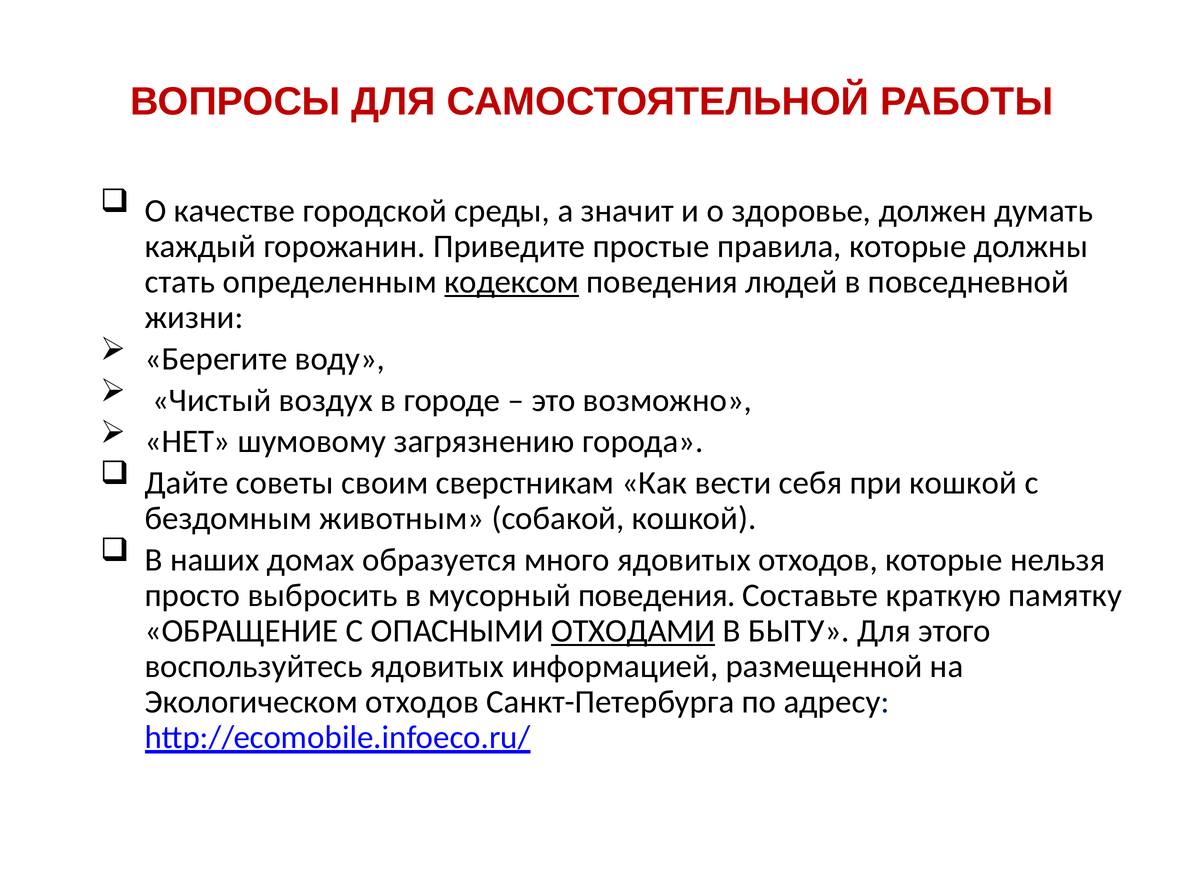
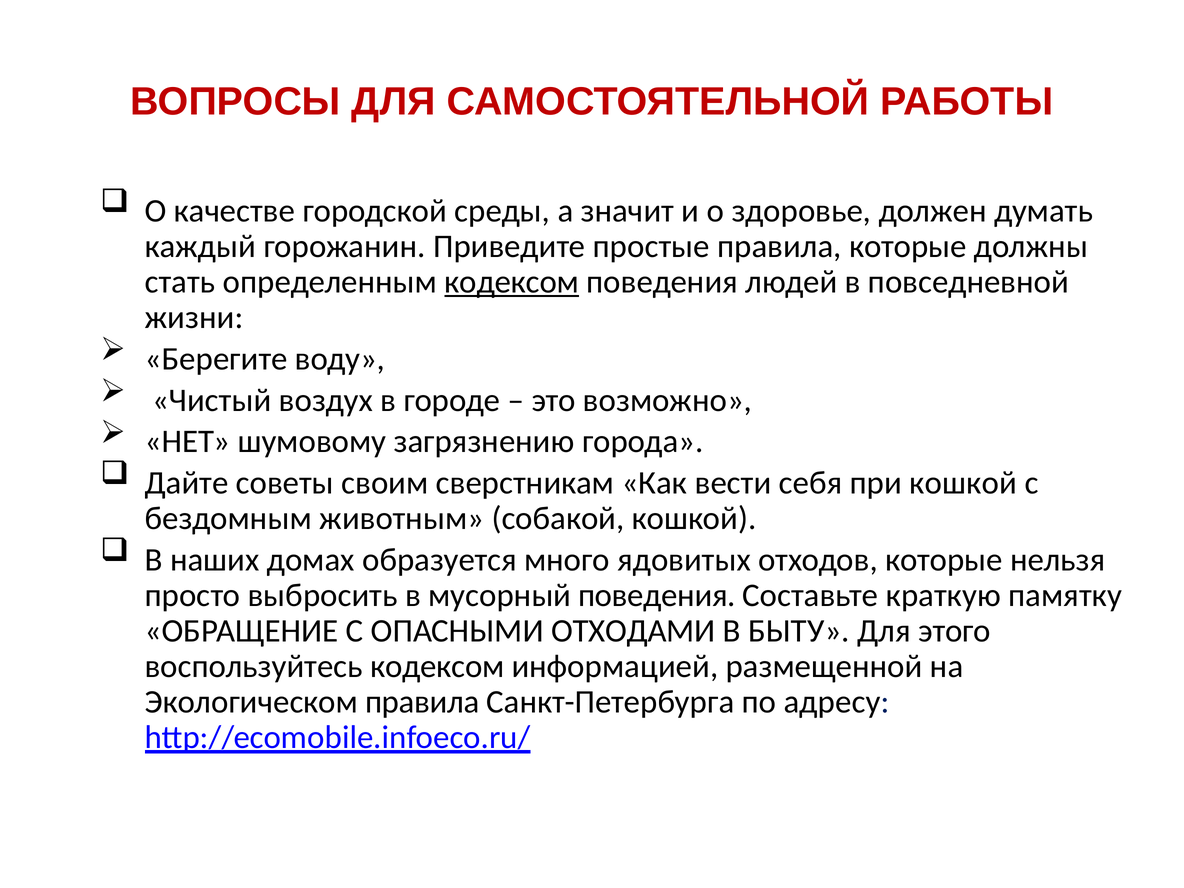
ОТХОДАМИ underline: present -> none
воспользуйтесь ядовитых: ядовитых -> кодексом
Экологическом отходов: отходов -> правила
